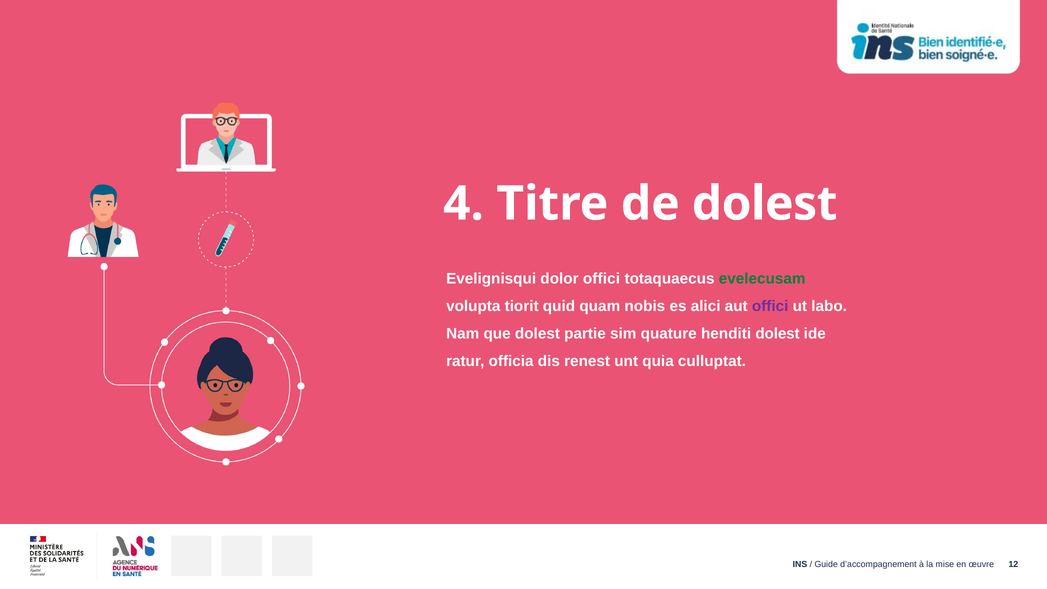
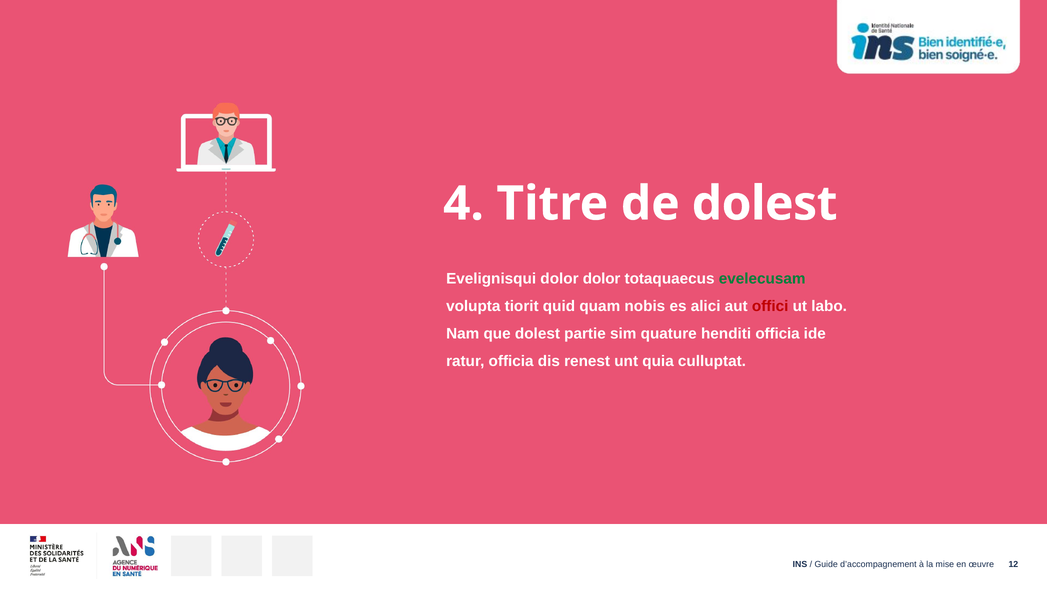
dolor offici: offici -> dolor
offici at (770, 306) colour: purple -> red
henditi dolest: dolest -> officia
